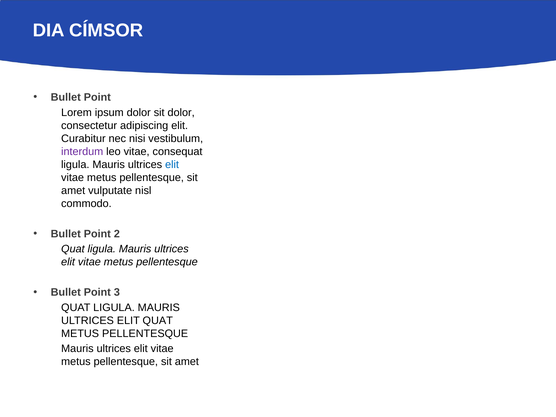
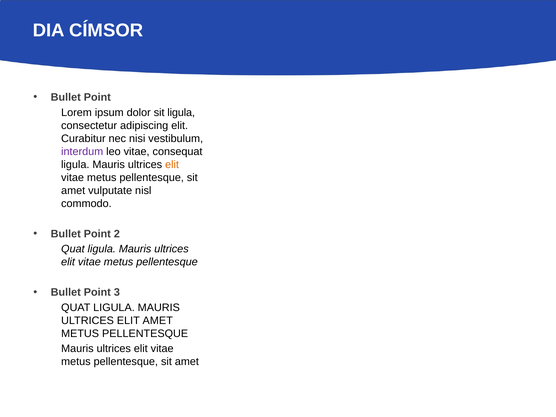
sit dolor: dolor -> ligula
elit at (172, 164) colour: blue -> orange
ELIT QUAT: QUAT -> AMET
